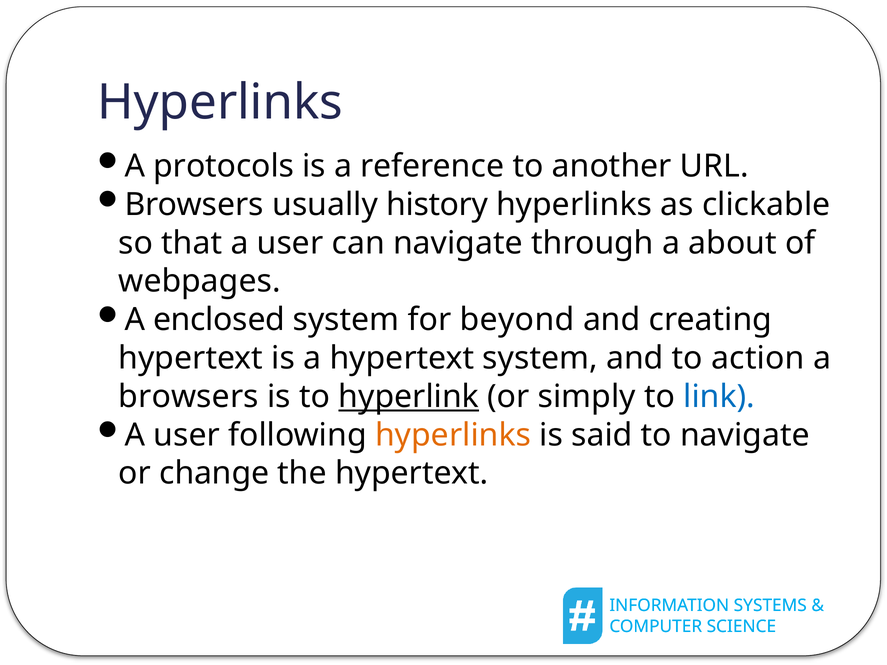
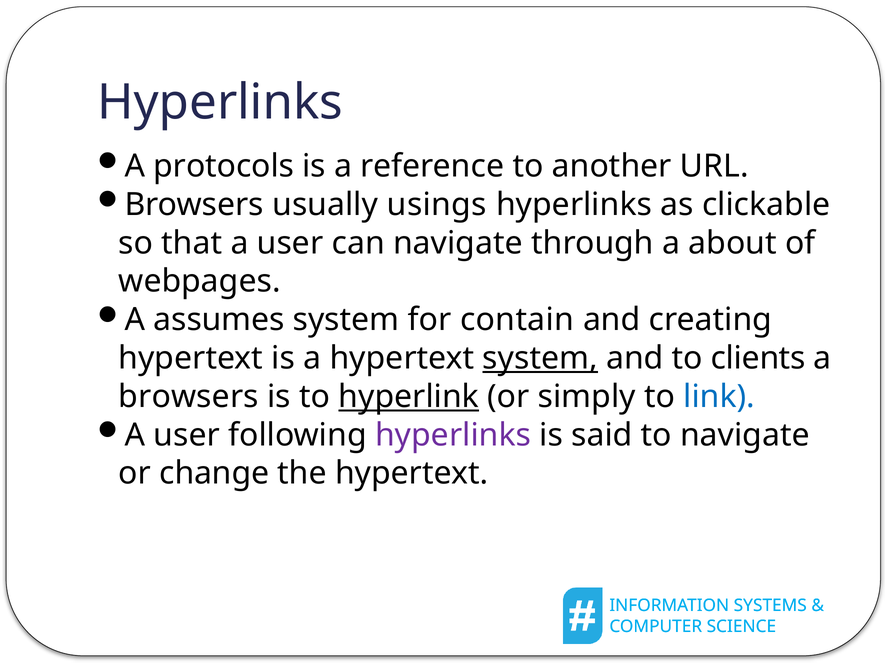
history: history -> usings
enclosed: enclosed -> assumes
beyond: beyond -> contain
system at (540, 358) underline: none -> present
action: action -> clients
hyperlinks at (453, 435) colour: orange -> purple
